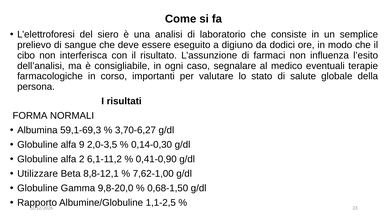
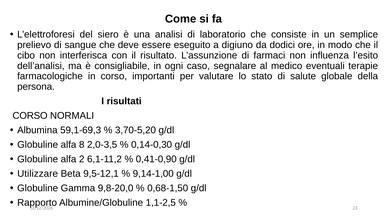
FORMA at (30, 116): FORMA -> CORSO
3,70-6,27: 3,70-6,27 -> 3,70-5,20
9: 9 -> 8
8,8-12,1: 8,8-12,1 -> 9,5-12,1
7,62-1,00: 7,62-1,00 -> 9,14-1,00
